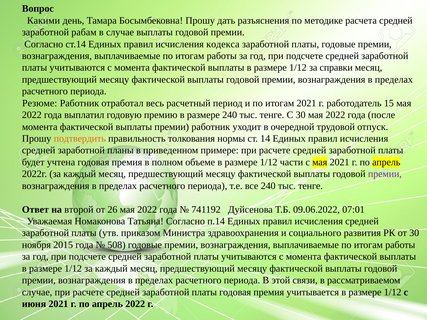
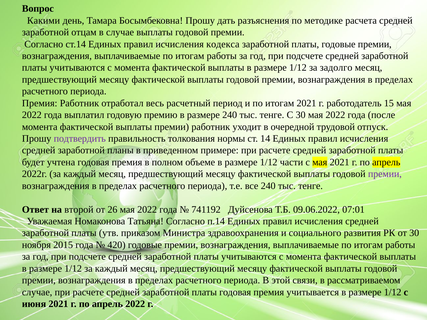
рабам: рабам -> отцам
справки: справки -> задолго
Резюме at (40, 103): Резюме -> Премия
подтвердить colour: orange -> purple
508: 508 -> 420
